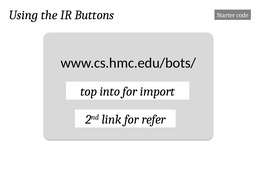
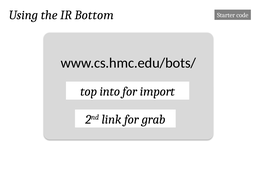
Buttons: Buttons -> Bottom
refer: refer -> grab
